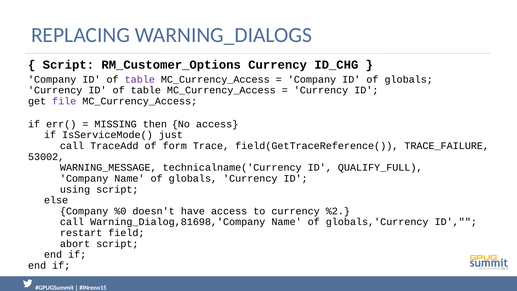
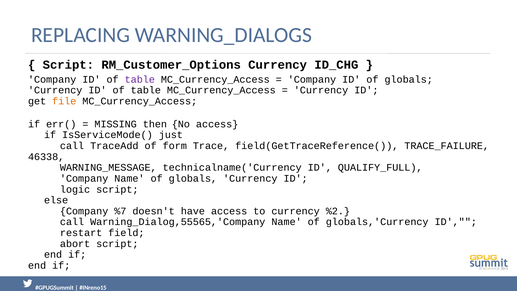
file colour: purple -> orange
53002: 53002 -> 46338
using: using -> logic
%0: %0 -> %7
Warning_Dialog,81698,'Company: Warning_Dialog,81698,'Company -> Warning_Dialog,55565,'Company
